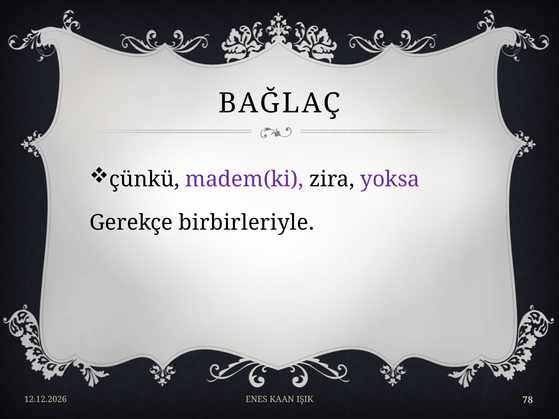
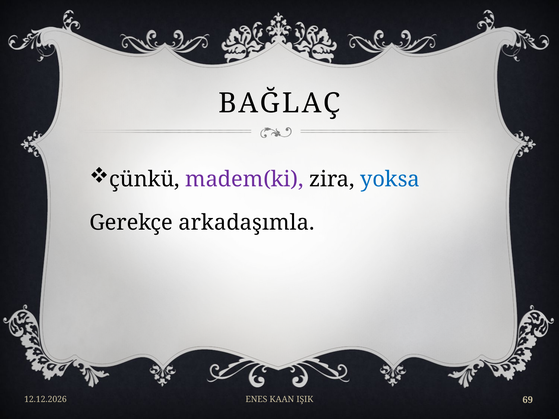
yoksa colour: purple -> blue
birbirleriyle: birbirleriyle -> arkadaşımla
78: 78 -> 69
